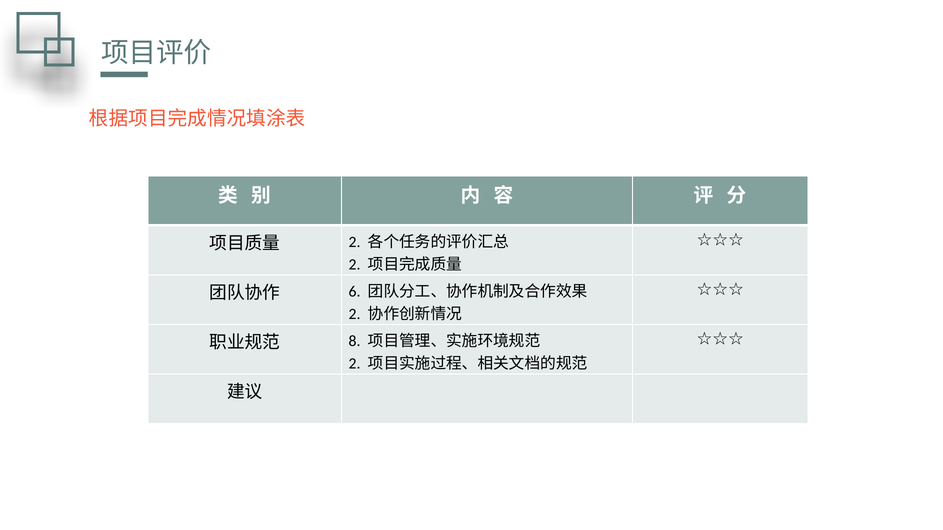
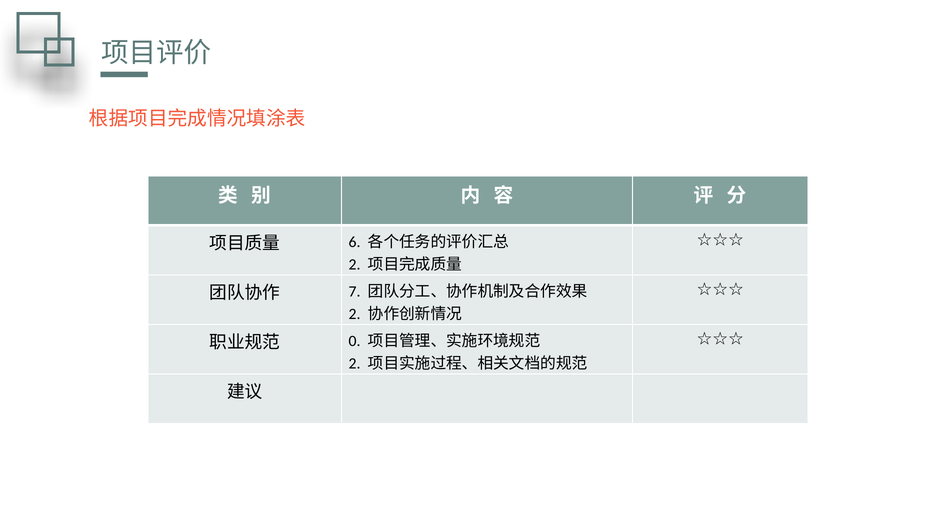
2 at (355, 242): 2 -> 6
6: 6 -> 7
8: 8 -> 0
